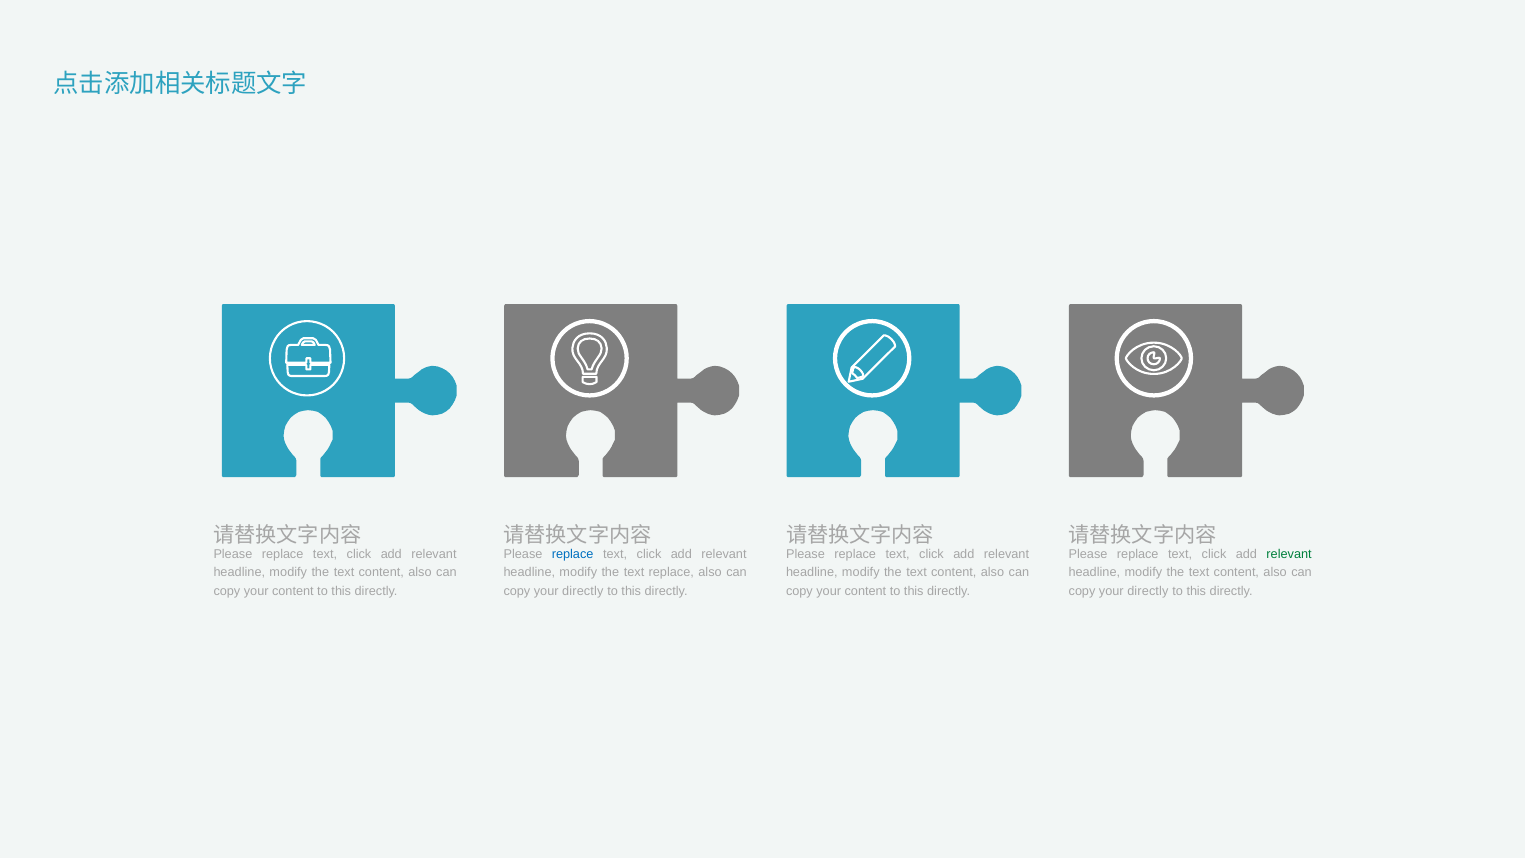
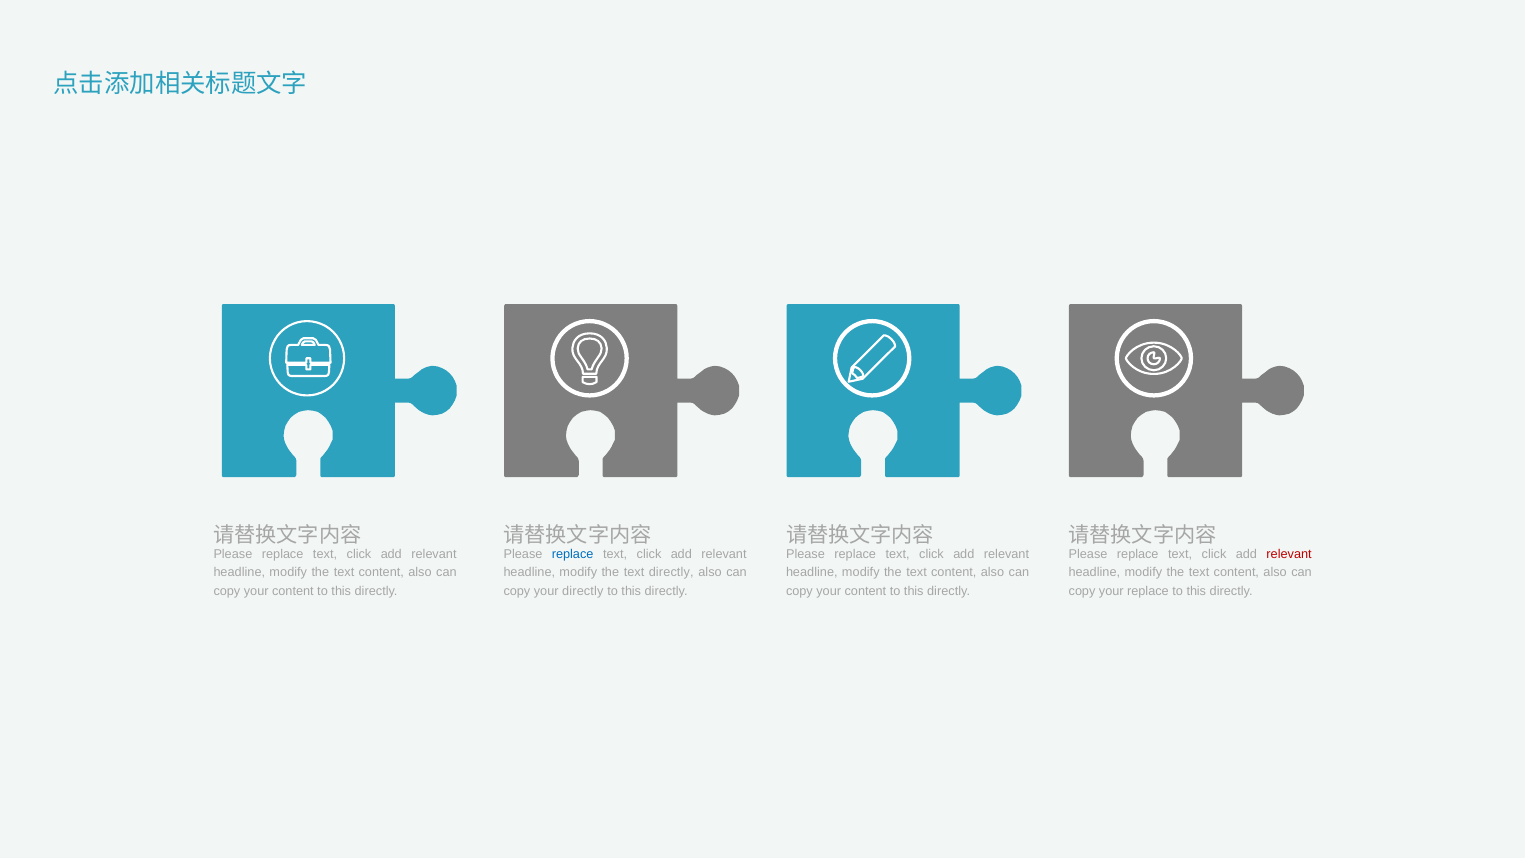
relevant at (1289, 554) colour: green -> red
text replace: replace -> directly
directly at (1148, 591): directly -> replace
